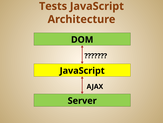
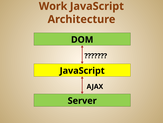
Tests: Tests -> Work
